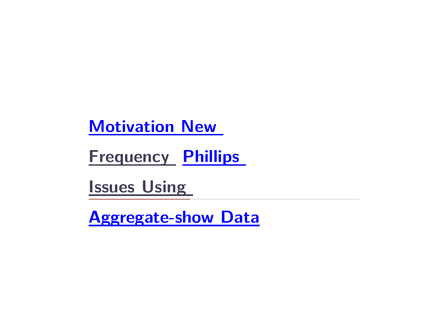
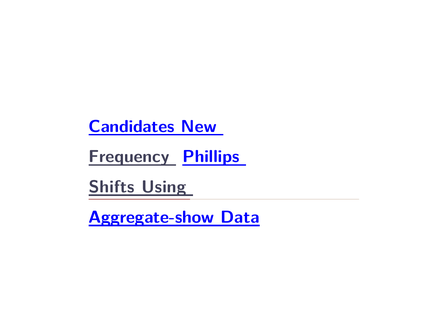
Motivation: Motivation -> Candidates
Issues: Issues -> Shifts
